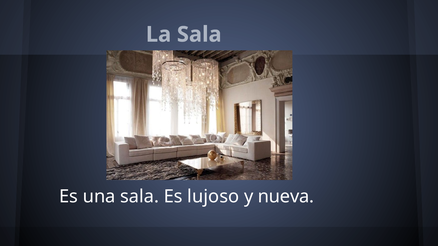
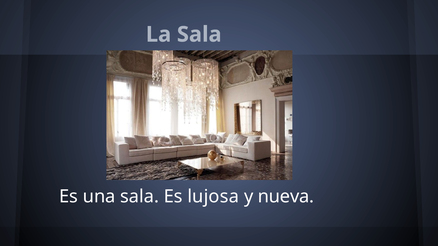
lujoso: lujoso -> lujosa
